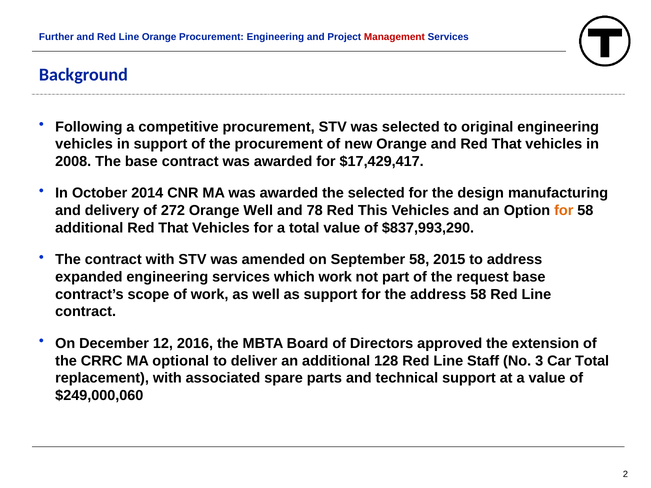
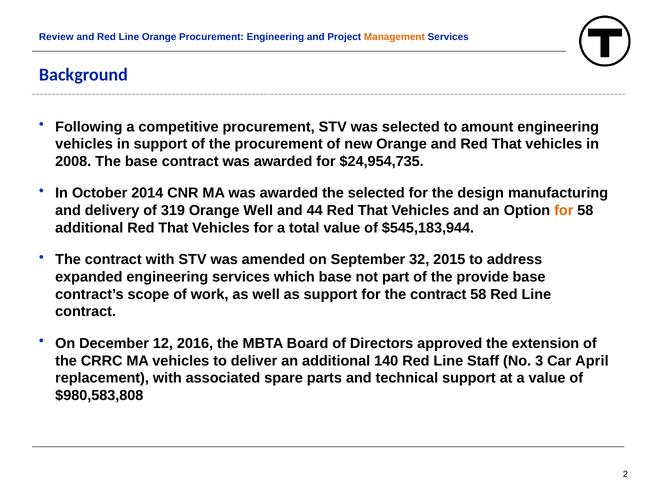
Further: Further -> Review
Management colour: red -> orange
original: original -> amount
$17,429,417: $17,429,417 -> $24,954,735
272: 272 -> 319
78: 78 -> 44
This at (373, 211): This -> That
$837,993,290: $837,993,290 -> $545,183,944
September 58: 58 -> 32
which work: work -> base
request: request -> provide
for the address: address -> contract
MA optional: optional -> vehicles
128: 128 -> 140
Car Total: Total -> April
$249,000,060: $249,000,060 -> $980,583,808
